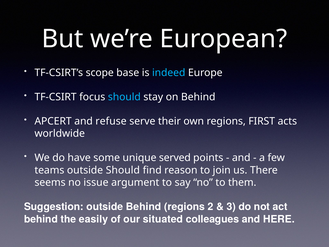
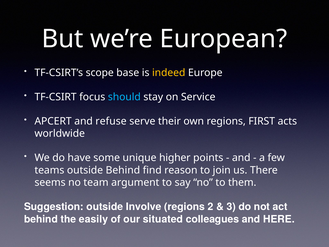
indeed colour: light blue -> yellow
on Behind: Behind -> Service
served: served -> higher
outside Should: Should -> Behind
issue: issue -> team
outside Behind: Behind -> Involve
